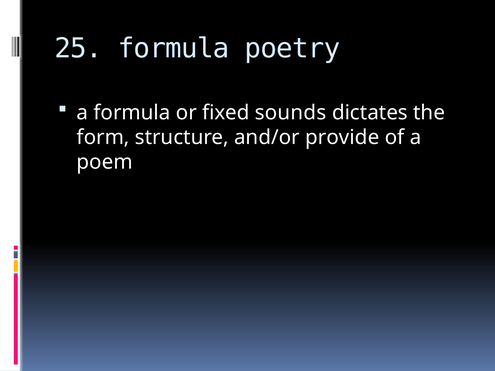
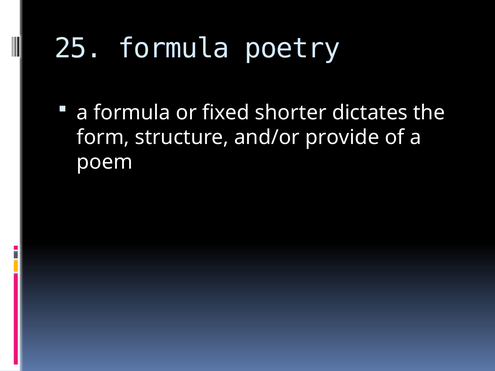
sounds: sounds -> shorter
